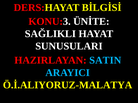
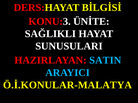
Ö.İ.ALIYORUZ-MALATYA: Ö.İ.ALIYORUZ-MALATYA -> Ö.İ.KONULAR-MALATYA
